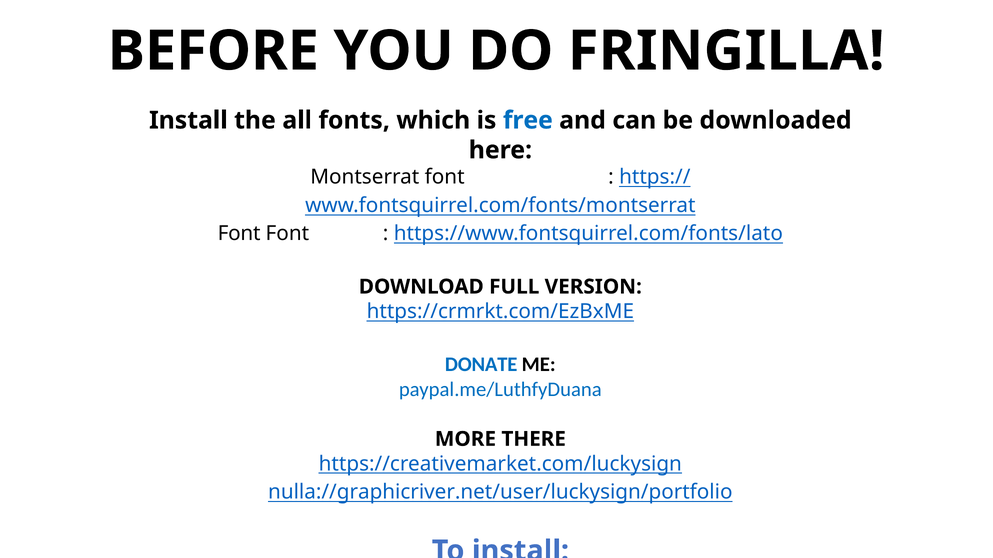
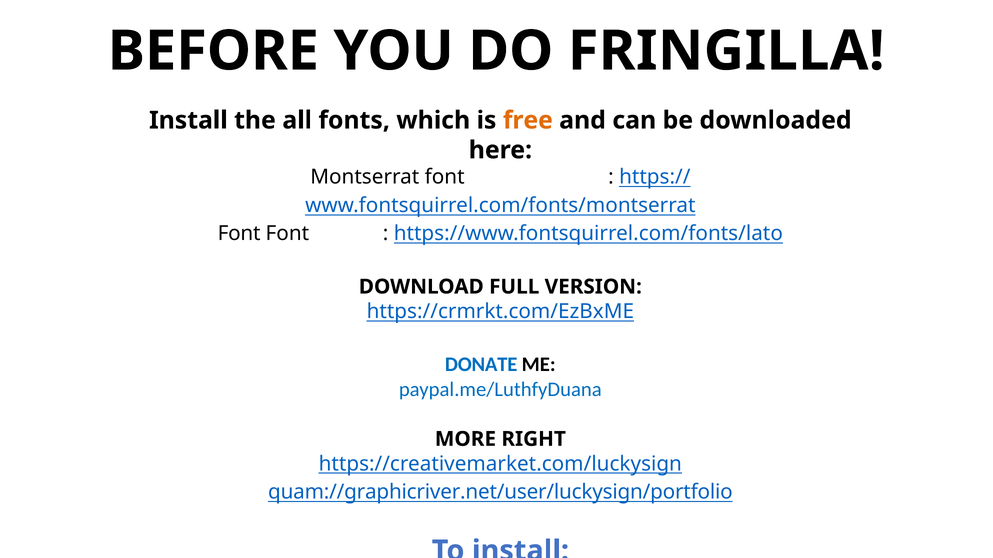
free colour: blue -> orange
THERE: THERE -> RIGHT
nulla://graphicriver.net/user/luckysign/portfolio: nulla://graphicriver.net/user/luckysign/portfolio -> quam://graphicriver.net/user/luckysign/portfolio
